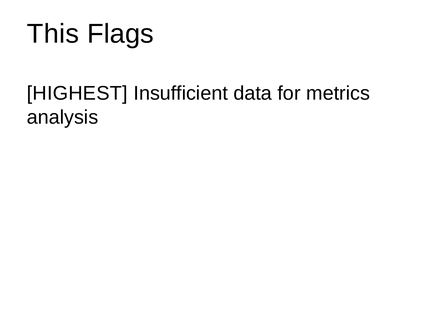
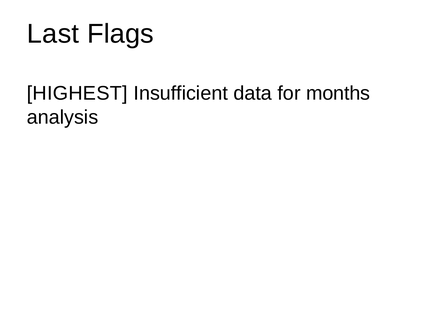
This: This -> Last
metrics: metrics -> months
